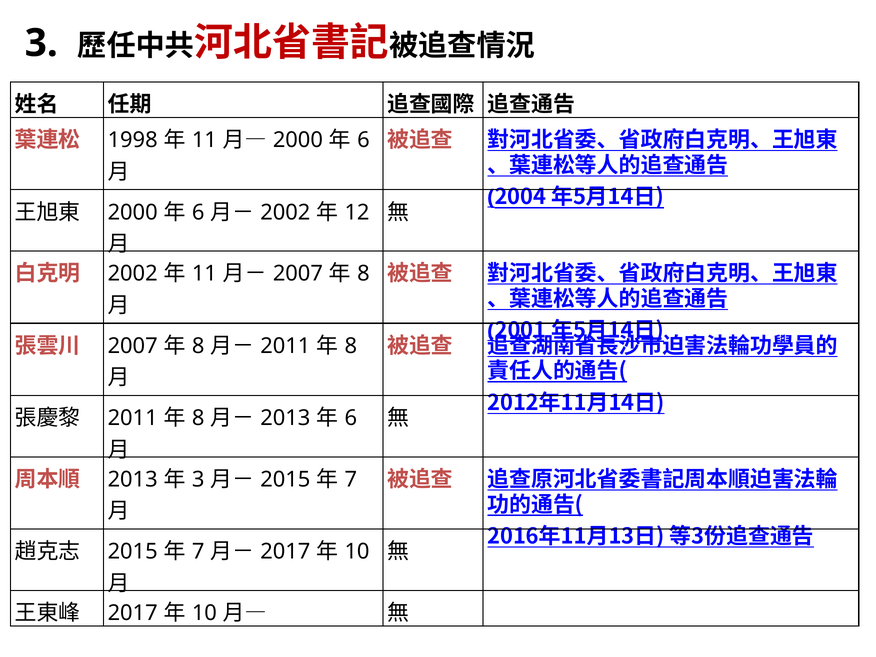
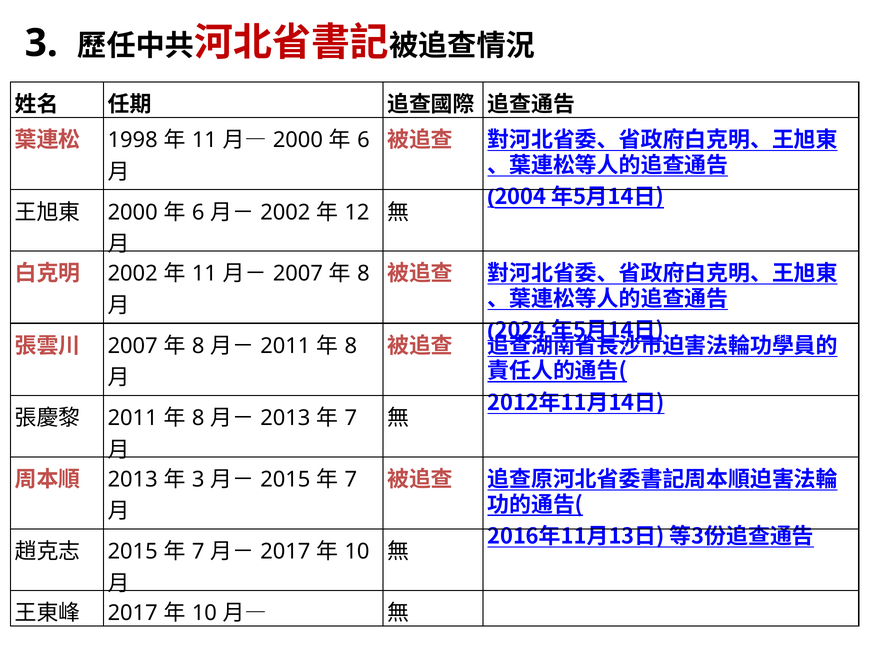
2001: 2001 -> 2024
6 at (351, 418): 6 -> 7
